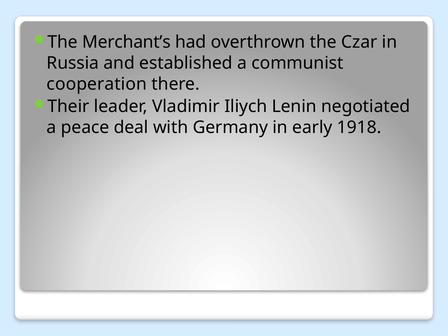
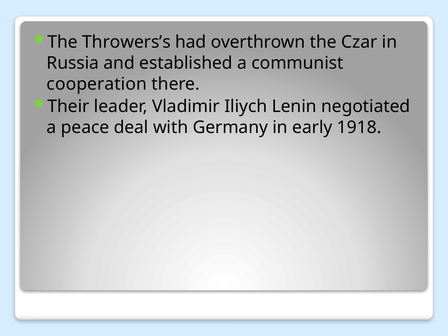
Merchant’s: Merchant’s -> Throwers’s
